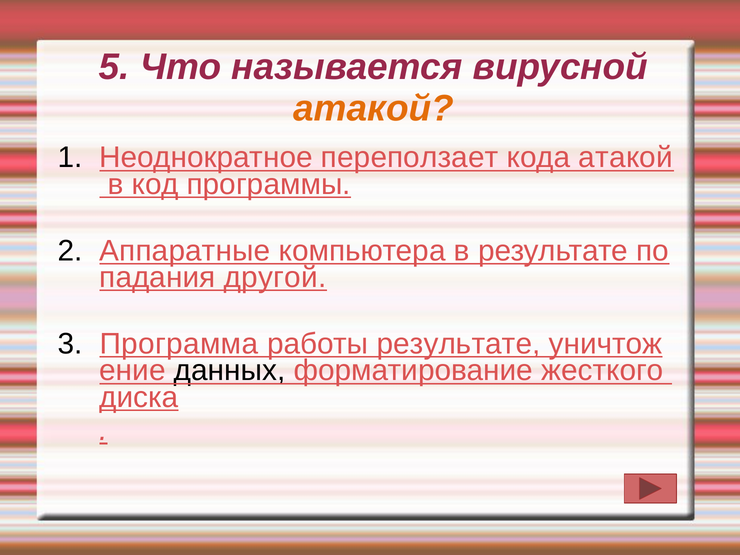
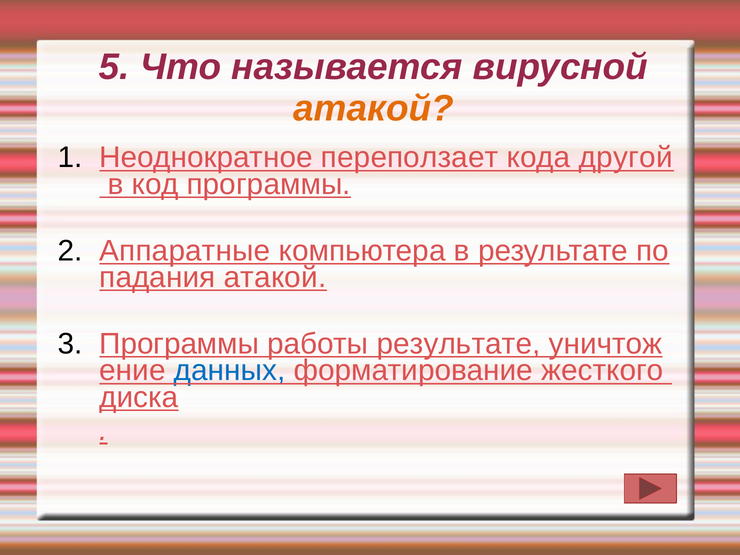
кода атакой: атакой -> другой
другой at (275, 277): другой -> атакой
Программа at (179, 344): Программа -> Программы
данных colour: black -> blue
